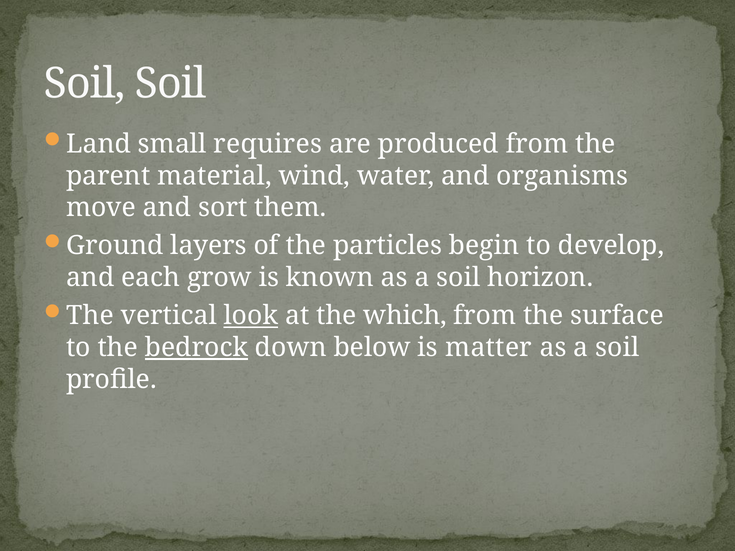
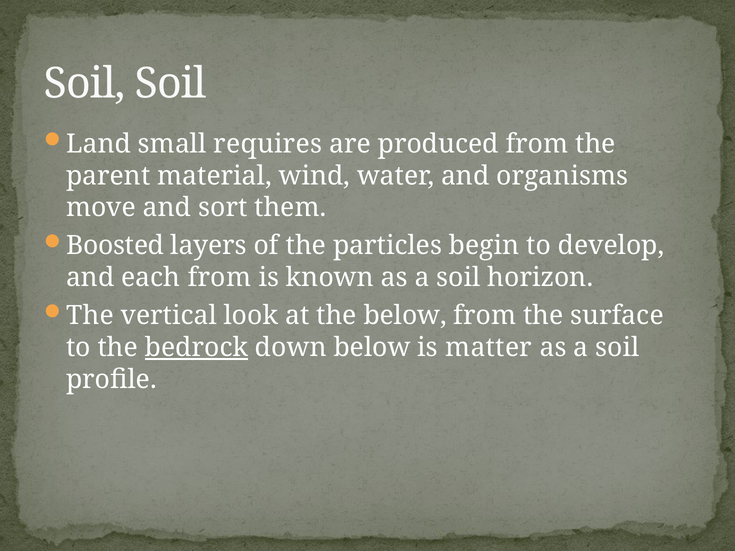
Ground: Ground -> Boosted
each grow: grow -> from
look underline: present -> none
the which: which -> below
